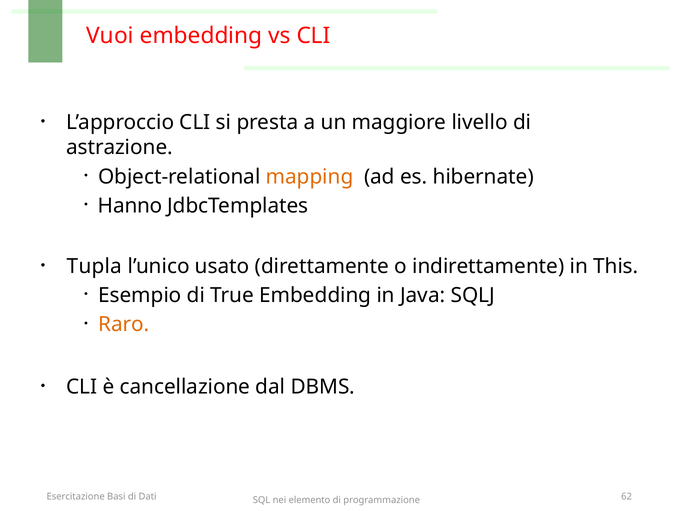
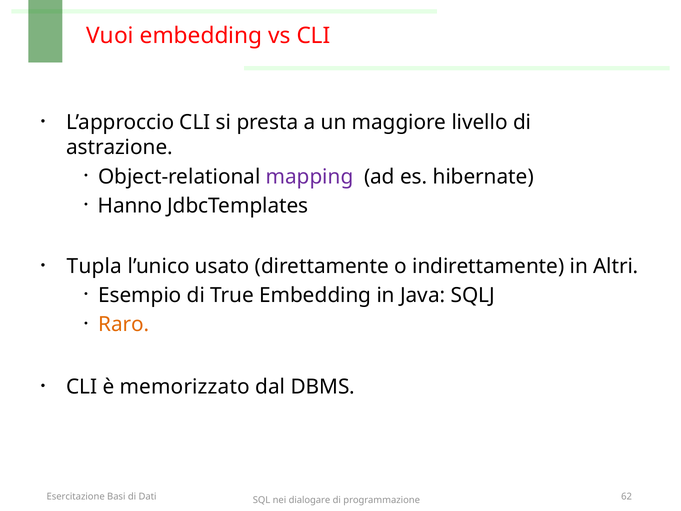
mapping colour: orange -> purple
This: This -> Altri
cancellazione: cancellazione -> memorizzato
elemento: elemento -> dialogare
